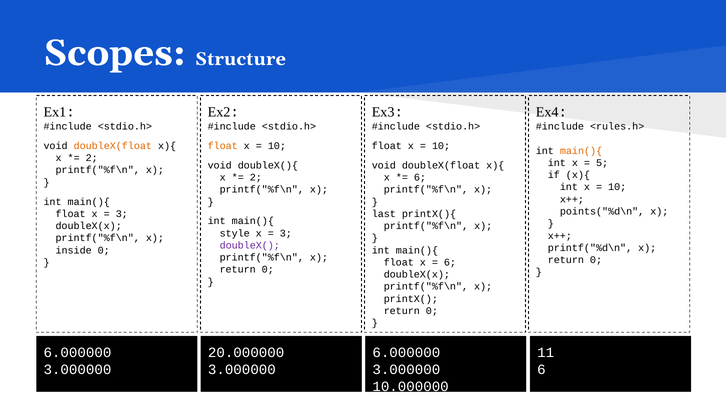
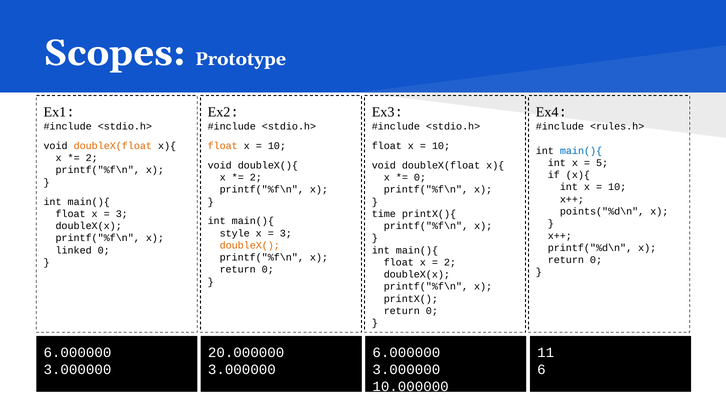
Structure: Structure -> Prototype
main(){ at (581, 151) colour: orange -> blue
6 at (420, 177): 6 -> 0
last: last -> time
doubleX( colour: purple -> orange
inside: inside -> linked
6 at (450, 262): 6 -> 2
